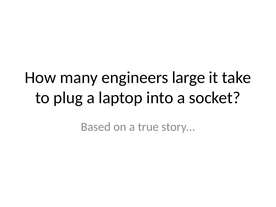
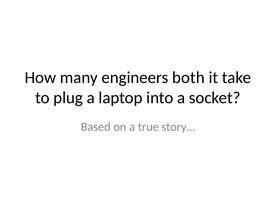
large: large -> both
